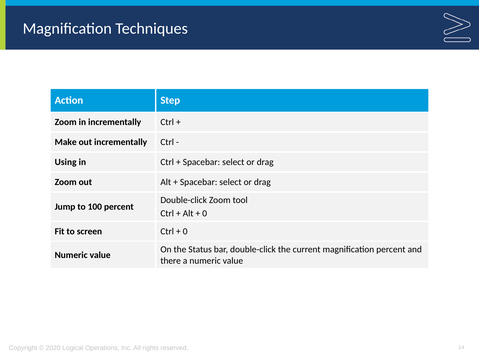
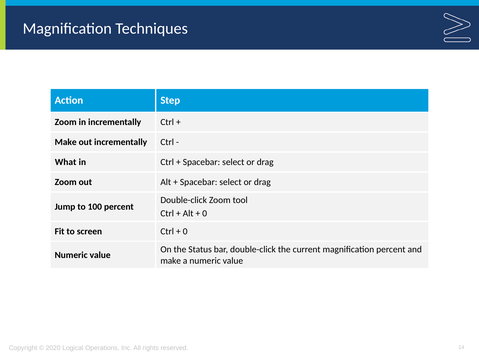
Using: Using -> What
there at (171, 261): there -> make
